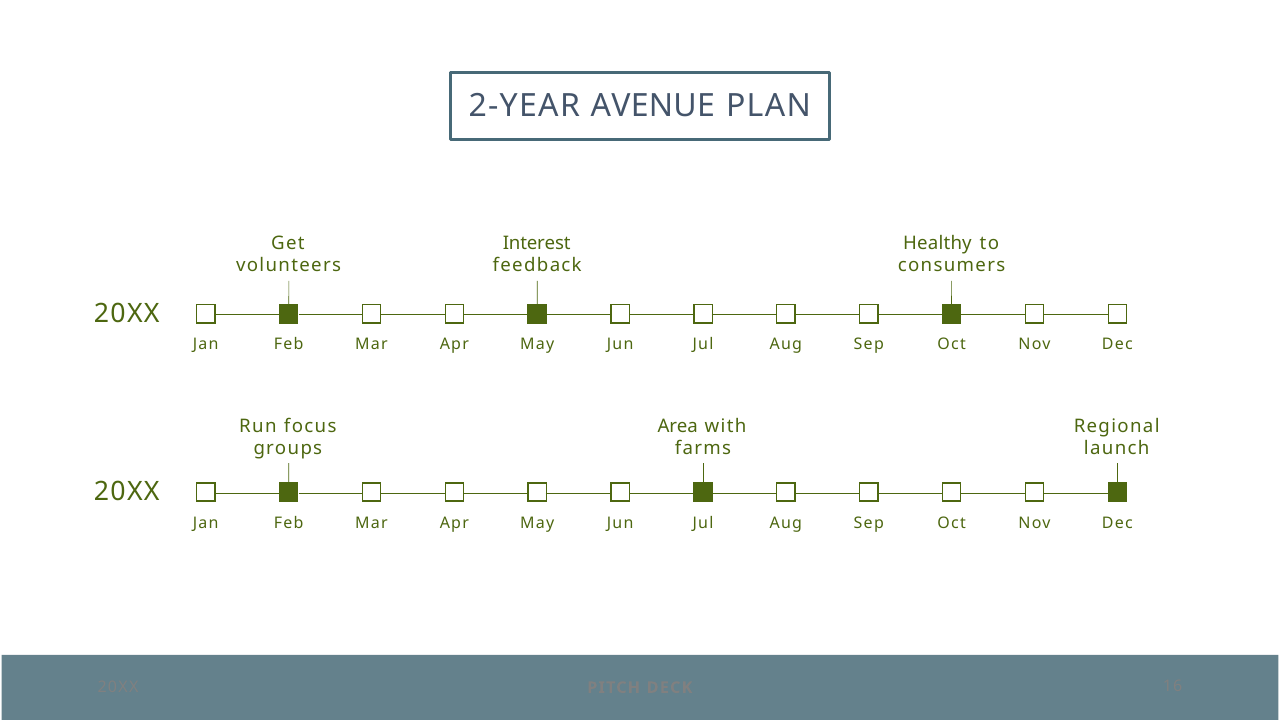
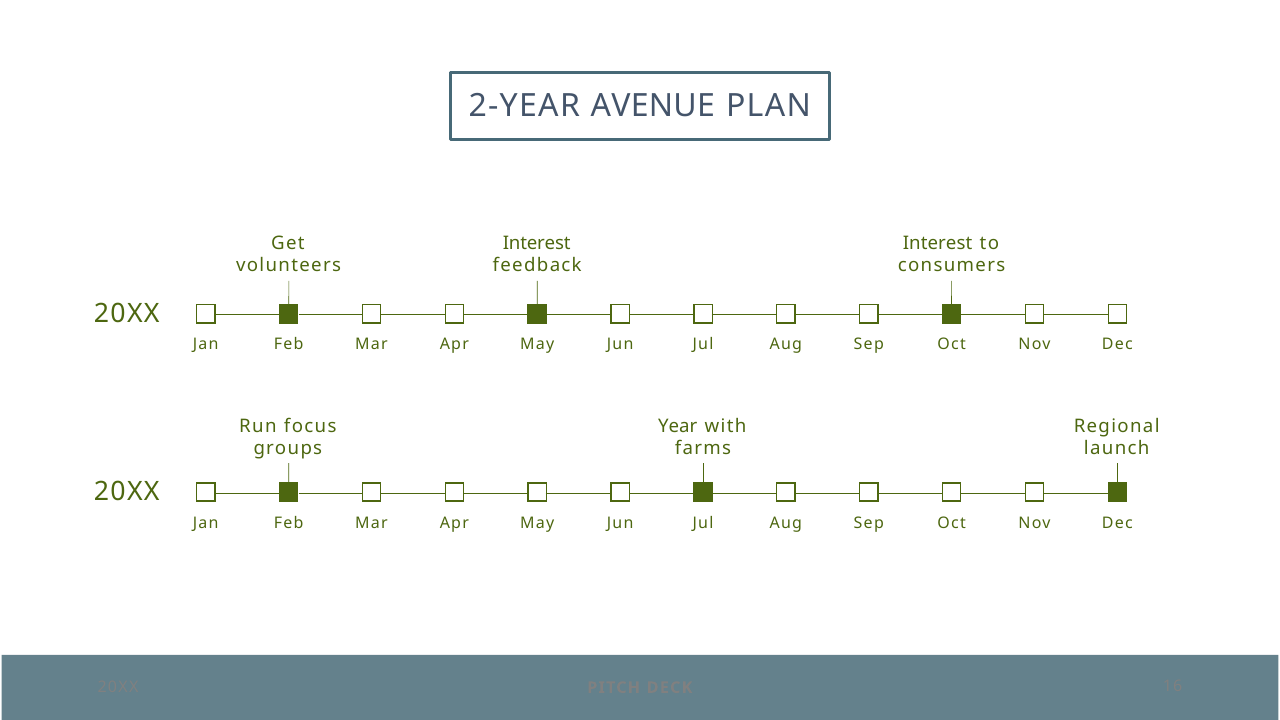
Healthy at (937, 243): Healthy -> Interest
Area: Area -> Year
